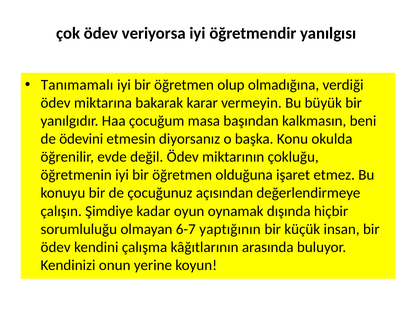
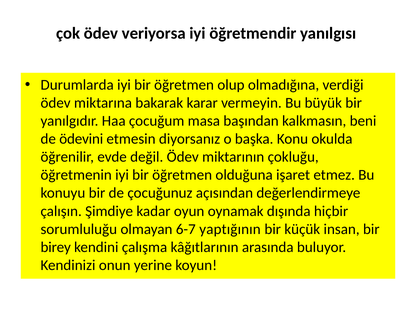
Tanımamalı: Tanımamalı -> Durumlarda
ödev at (56, 247): ödev -> birey
